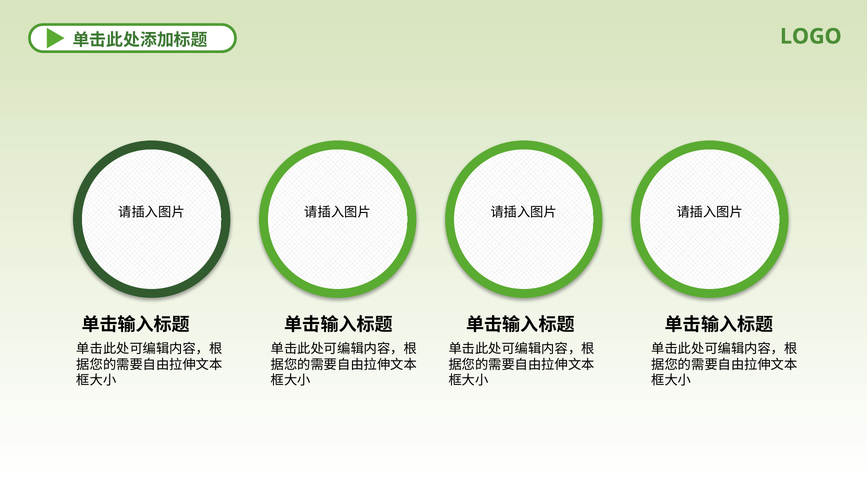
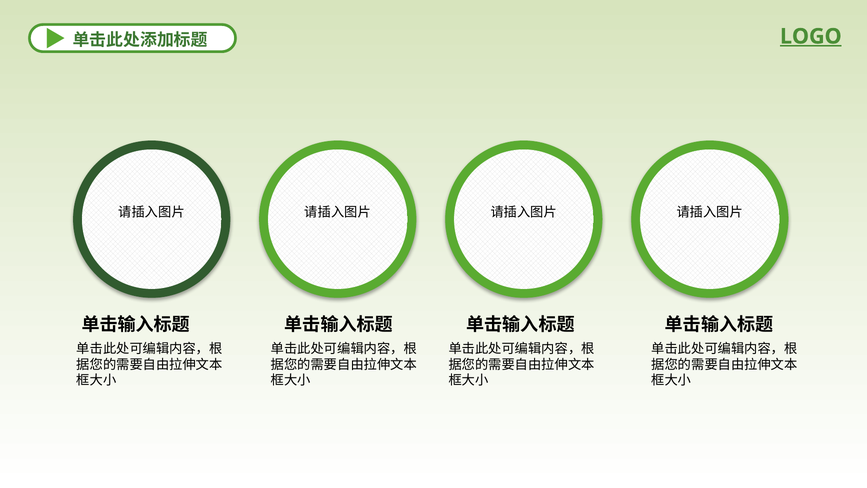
LOGO underline: none -> present
